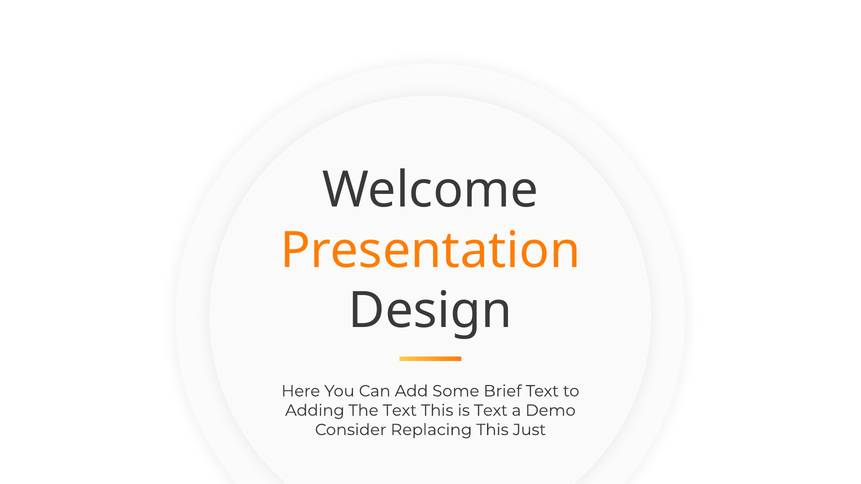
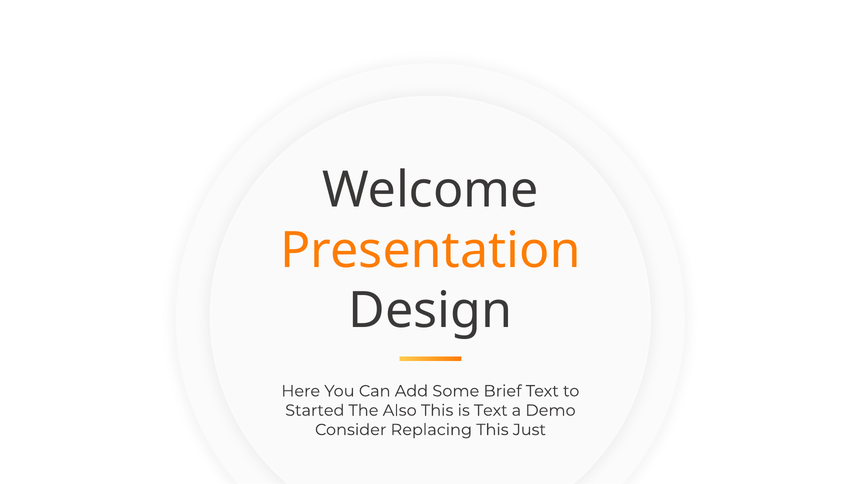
Adding: Adding -> Started
The Text: Text -> Also
